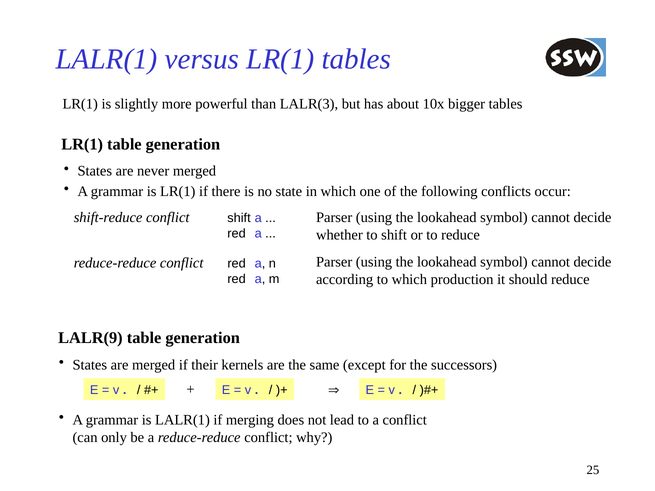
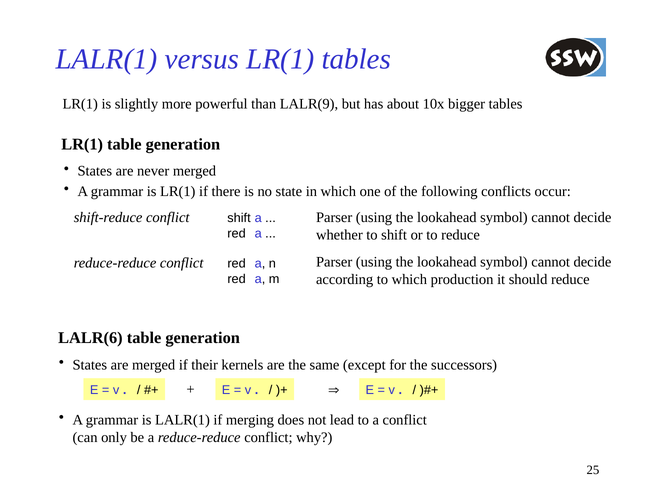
LALR(3: LALR(3 -> LALR(9
LALR(9: LALR(9 -> LALR(6
